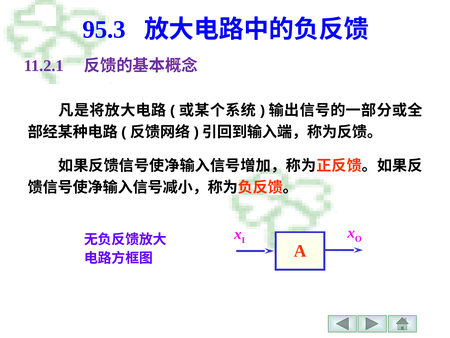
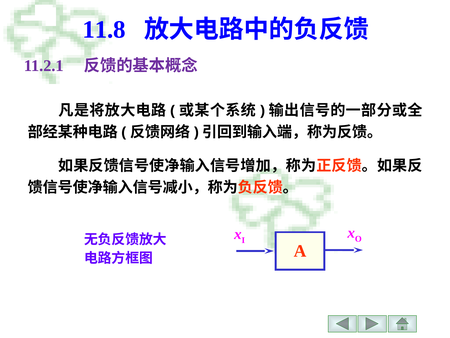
95.3: 95.3 -> 11.8
